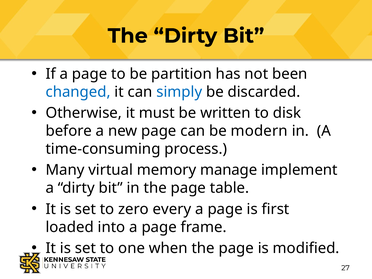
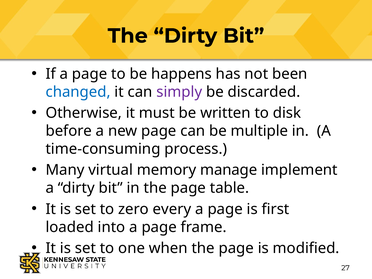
partition: partition -> happens
simply colour: blue -> purple
modern: modern -> multiple
